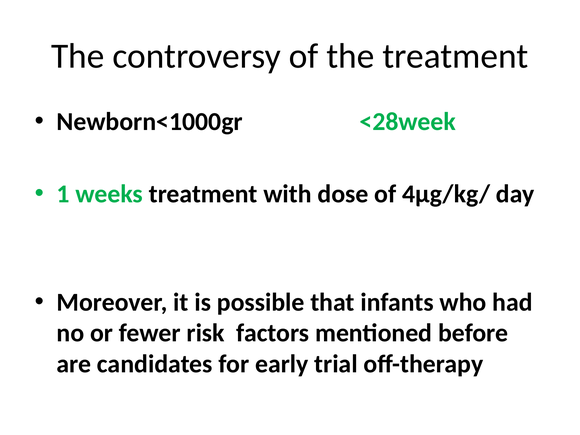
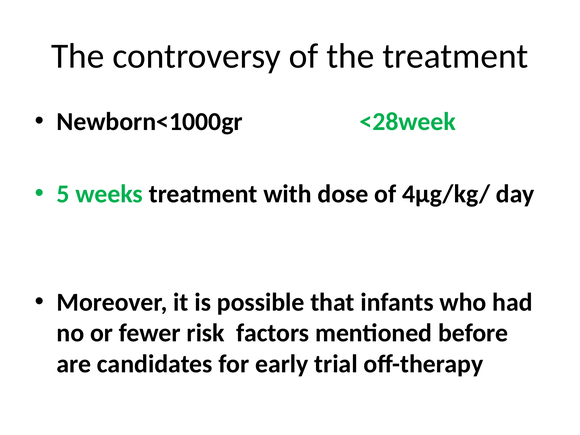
1: 1 -> 5
